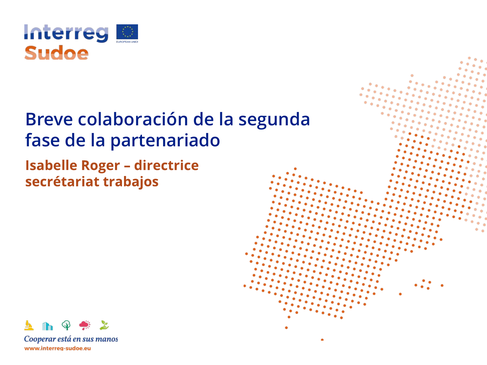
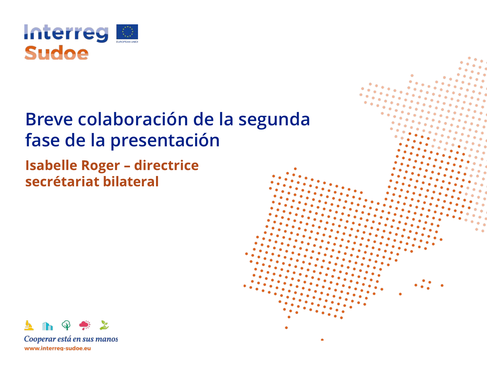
partenariado: partenariado -> presentación
trabajos: trabajos -> bilateral
